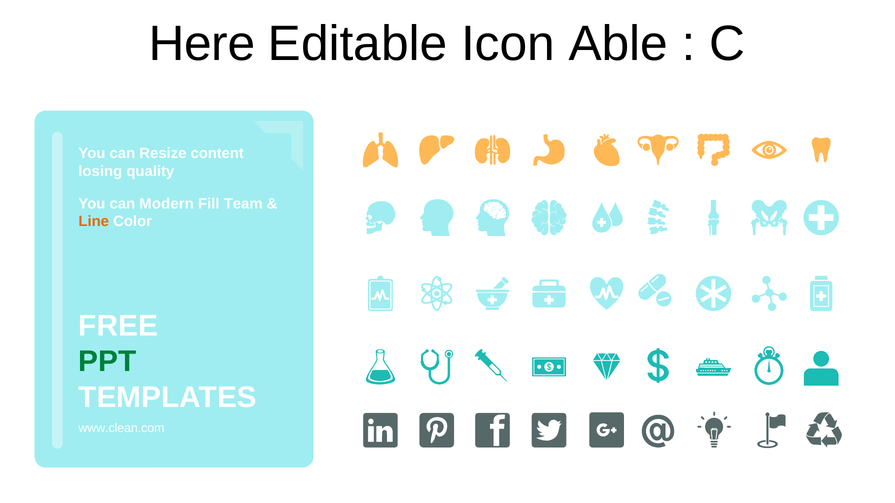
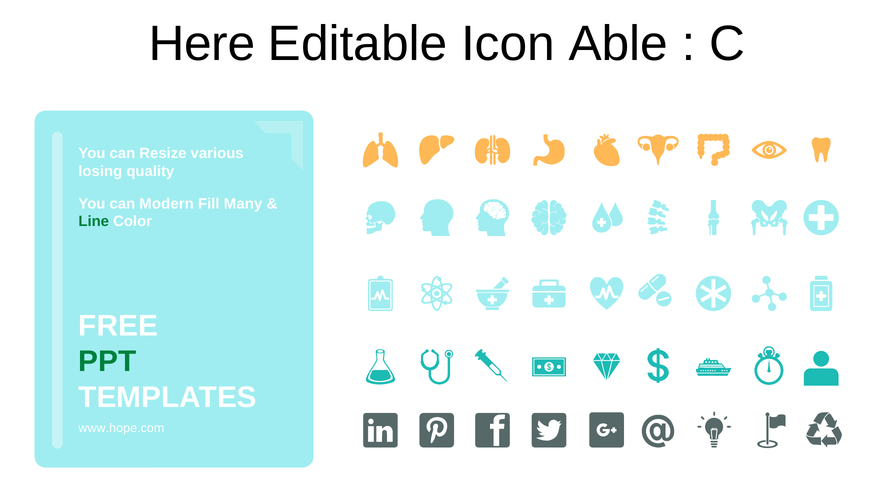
content: content -> various
Team: Team -> Many
Line colour: orange -> green
www.clean.com: www.clean.com -> www.hope.com
